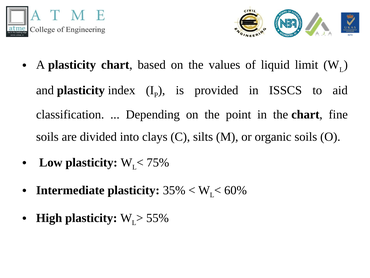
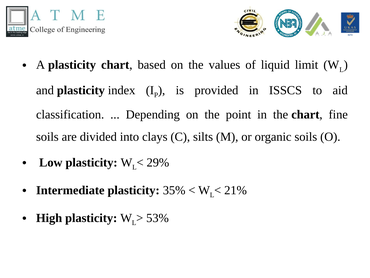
75%: 75% -> 29%
60%: 60% -> 21%
55%: 55% -> 53%
